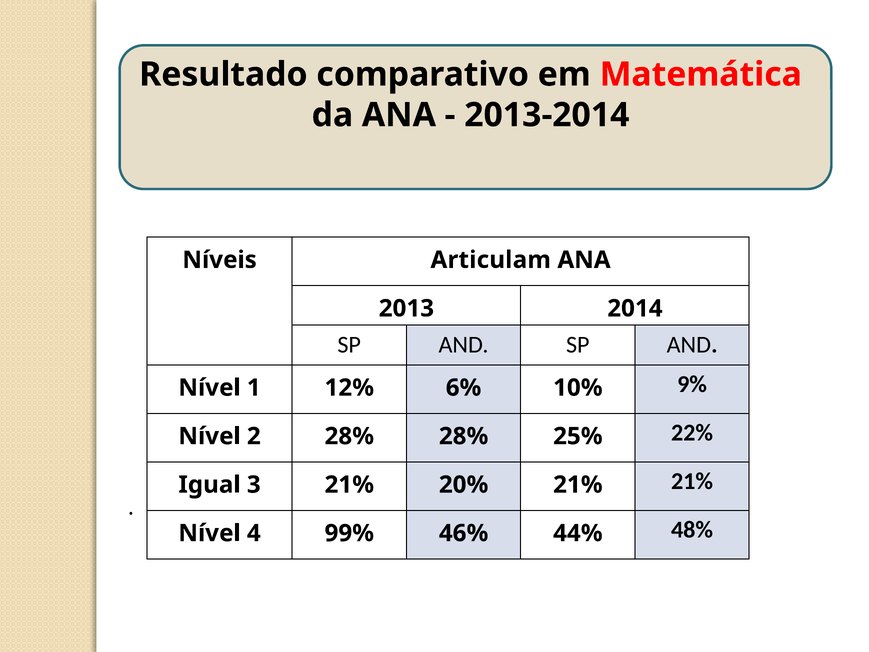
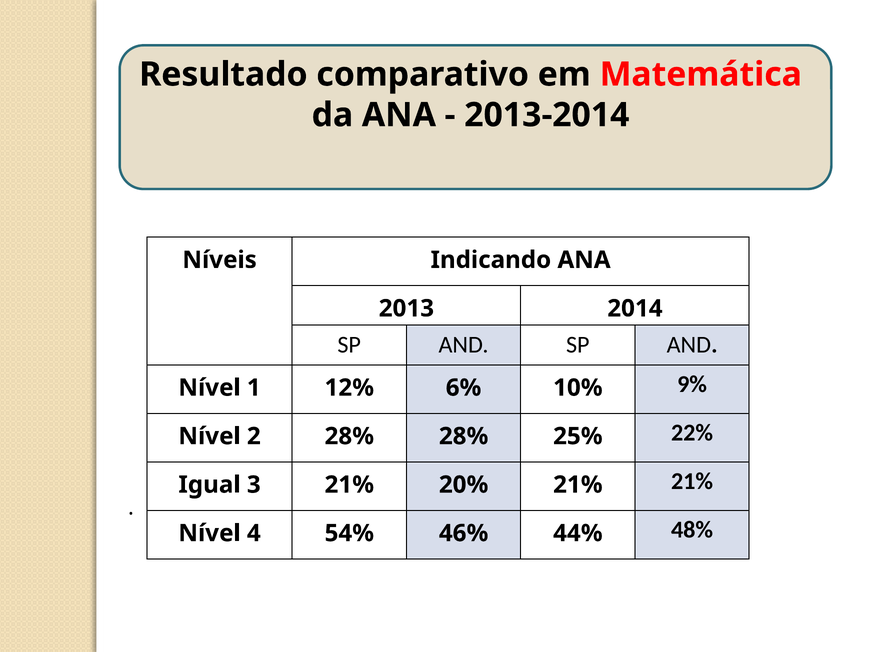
Articulam: Articulam -> Indicando
99%: 99% -> 54%
